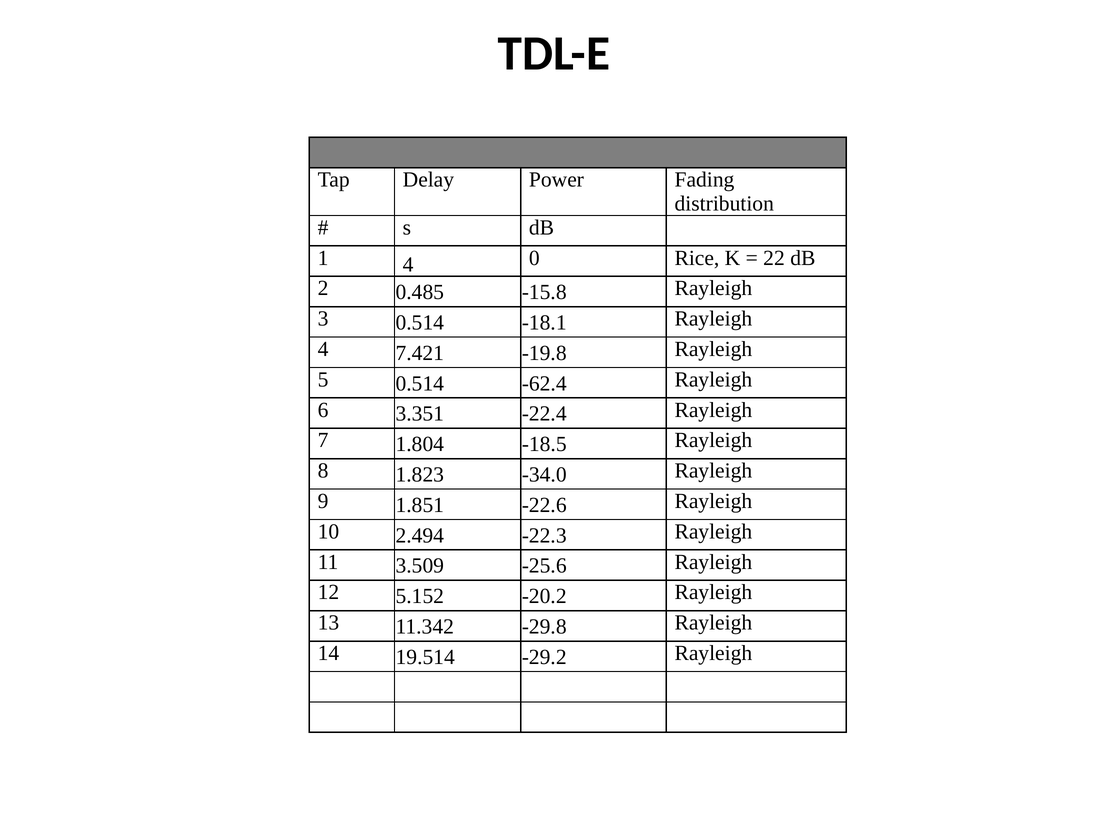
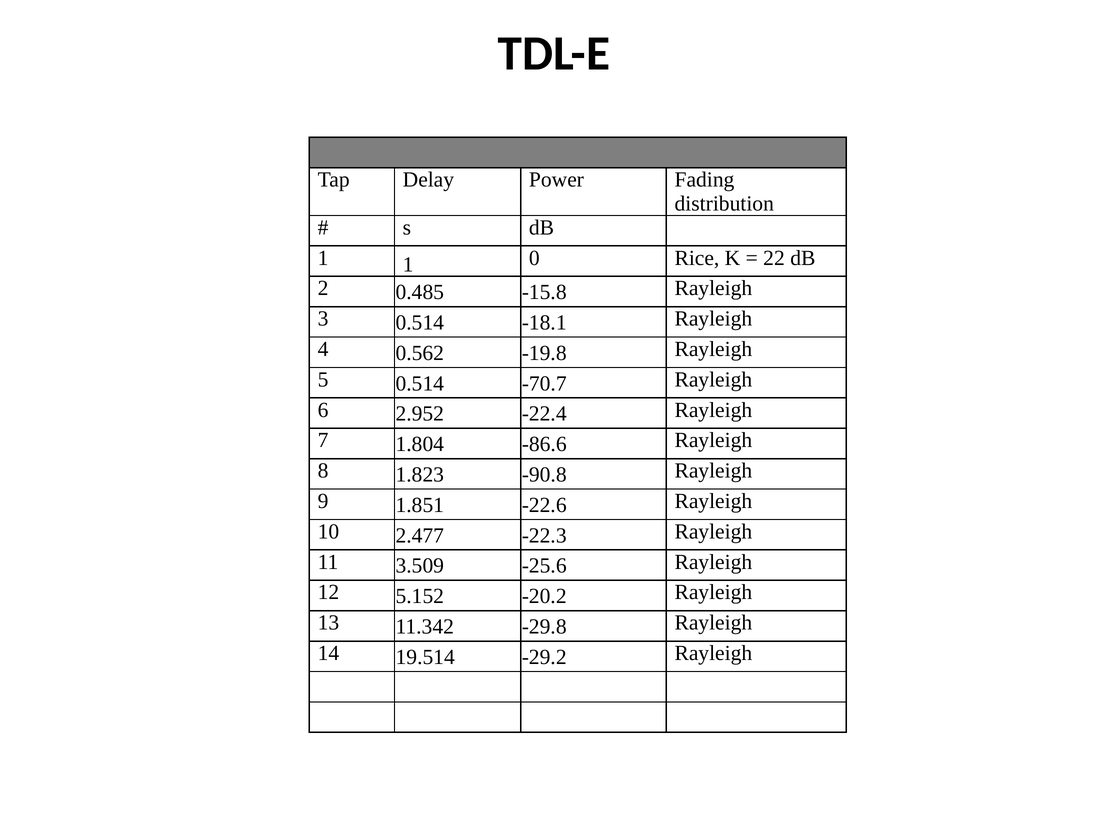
1 4: 4 -> 1
7.421: 7.421 -> 0.562
-62.4: -62.4 -> -70.7
3.351: 3.351 -> 2.952
-18.5: -18.5 -> -86.6
-34.0: -34.0 -> -90.8
2.494: 2.494 -> 2.477
